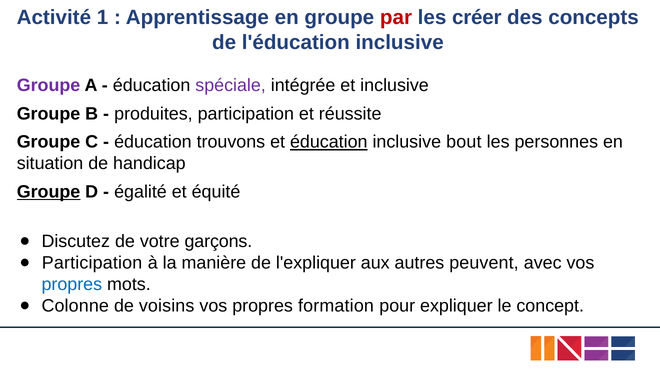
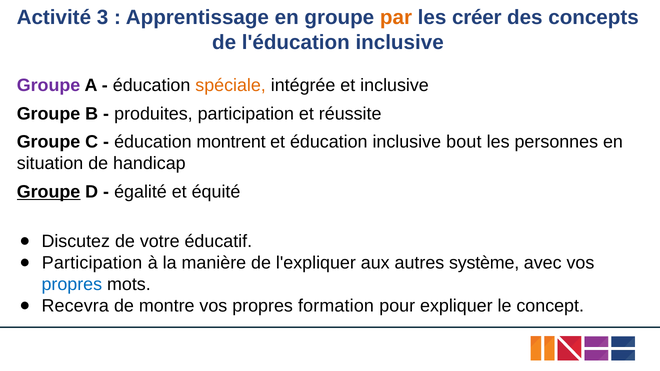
1: 1 -> 3
par colour: red -> orange
spéciale colour: purple -> orange
trouvons: trouvons -> montrent
éducation at (329, 142) underline: present -> none
garçons: garçons -> éducatif
peuvent: peuvent -> système
Colonne: Colonne -> Recevra
voisins: voisins -> montre
